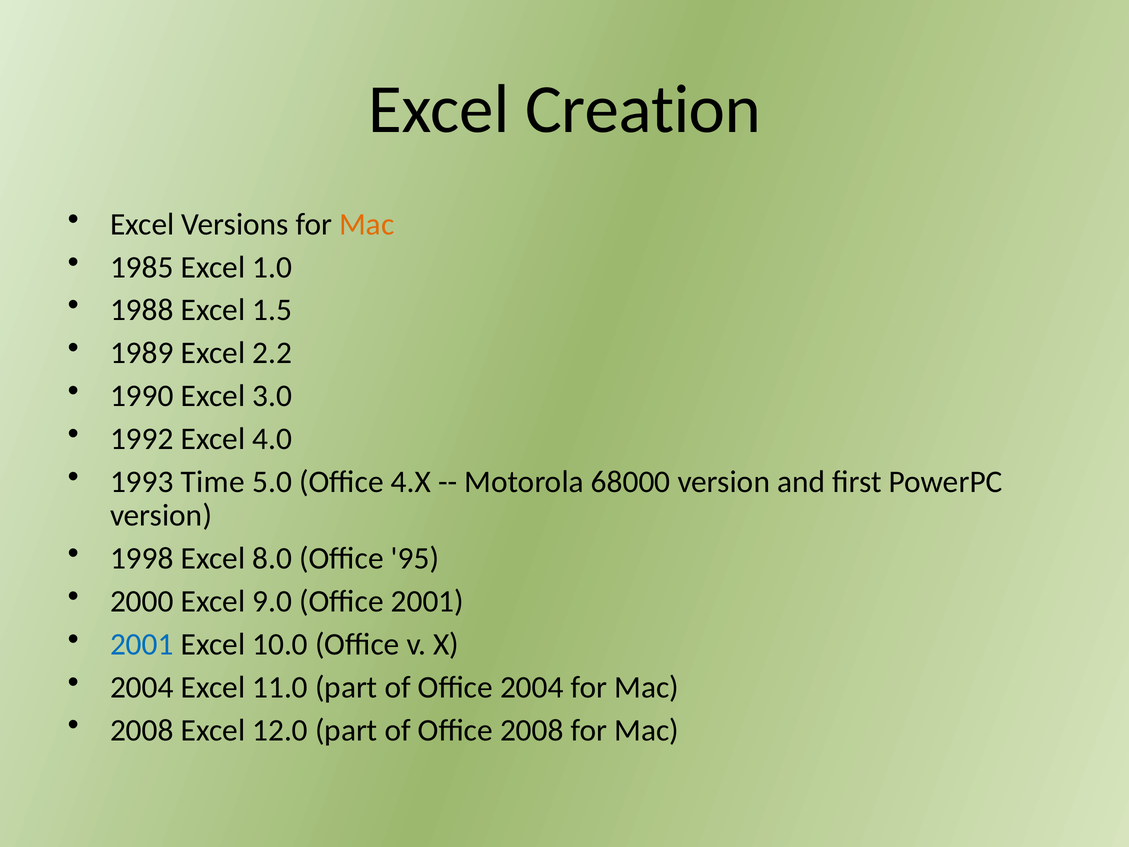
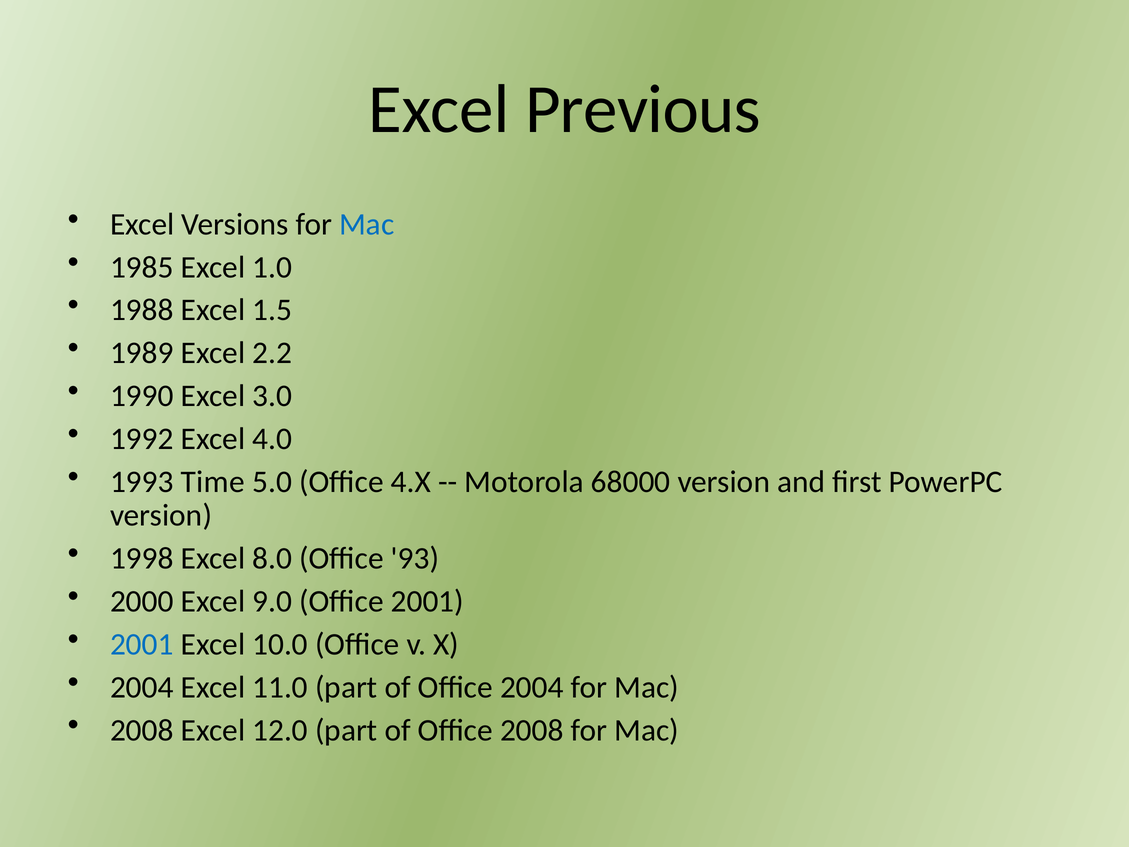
Creation: Creation -> Previous
Mac at (367, 224) colour: orange -> blue
95: 95 -> 93
